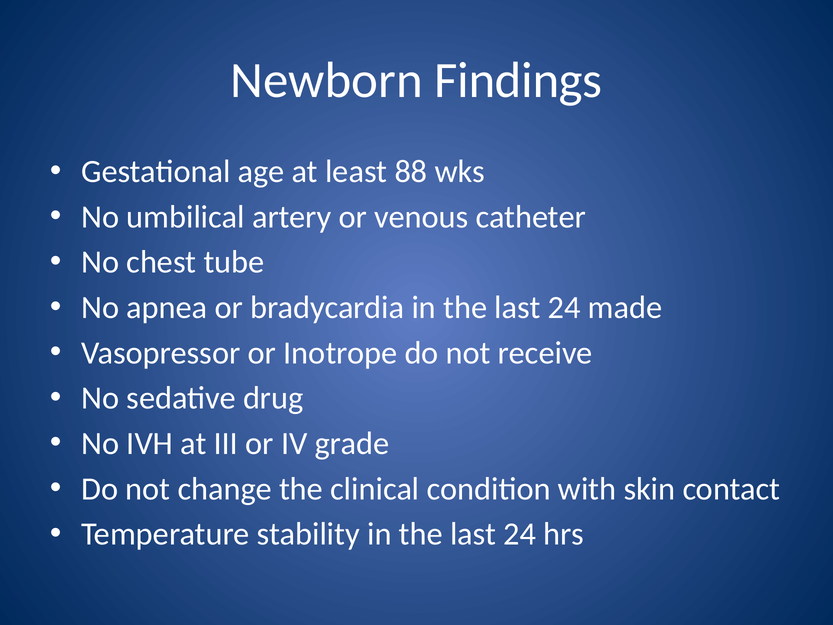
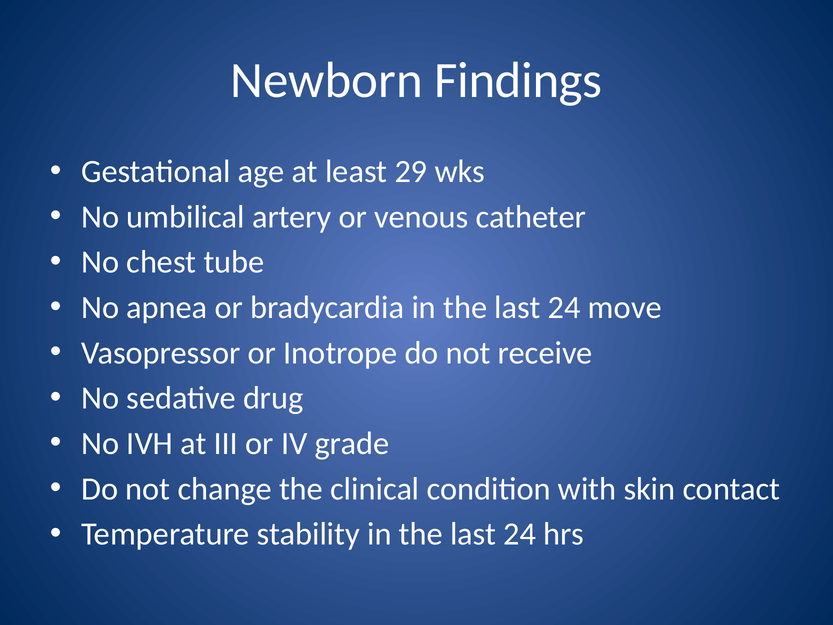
88: 88 -> 29
made: made -> move
